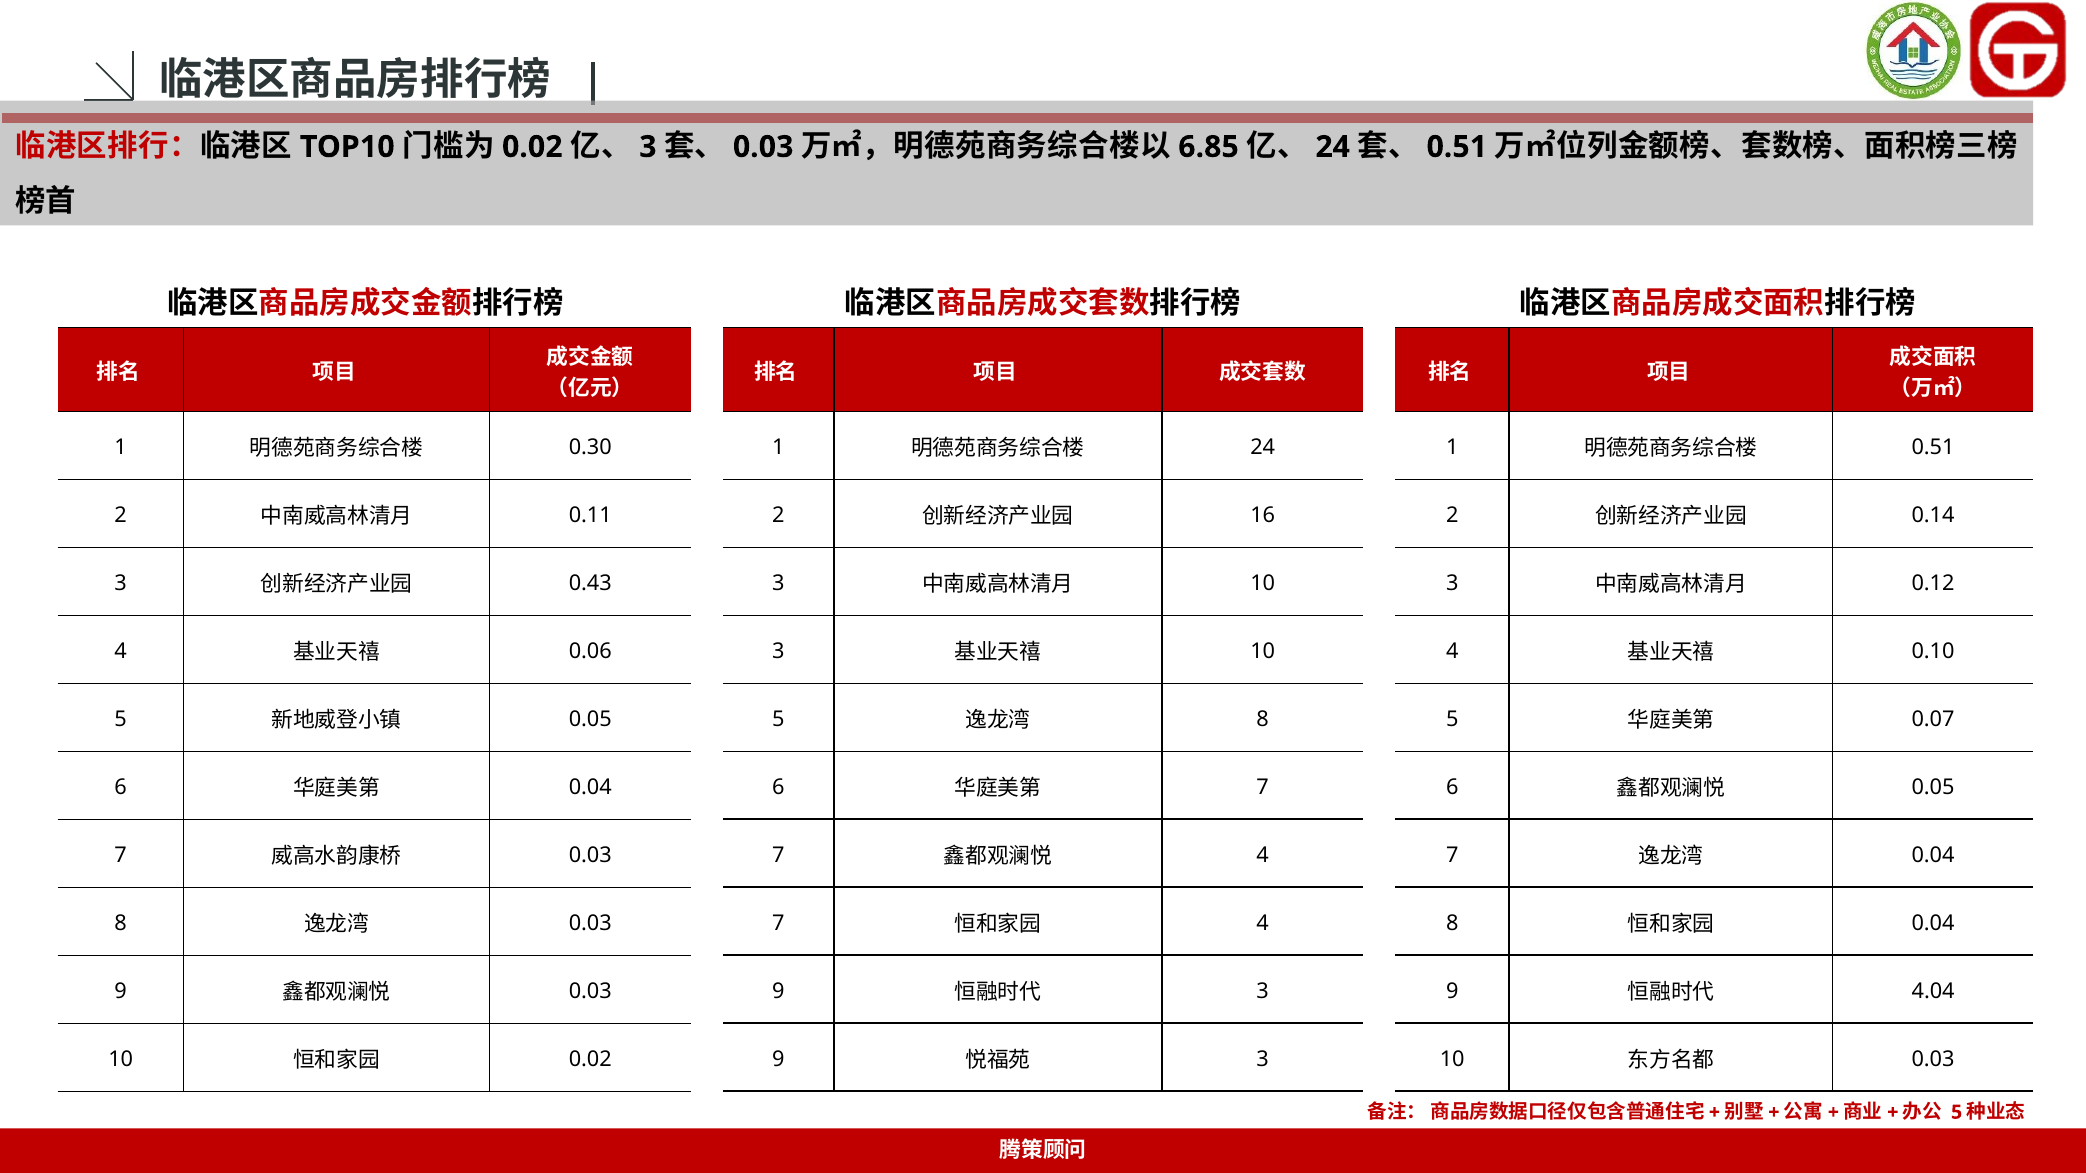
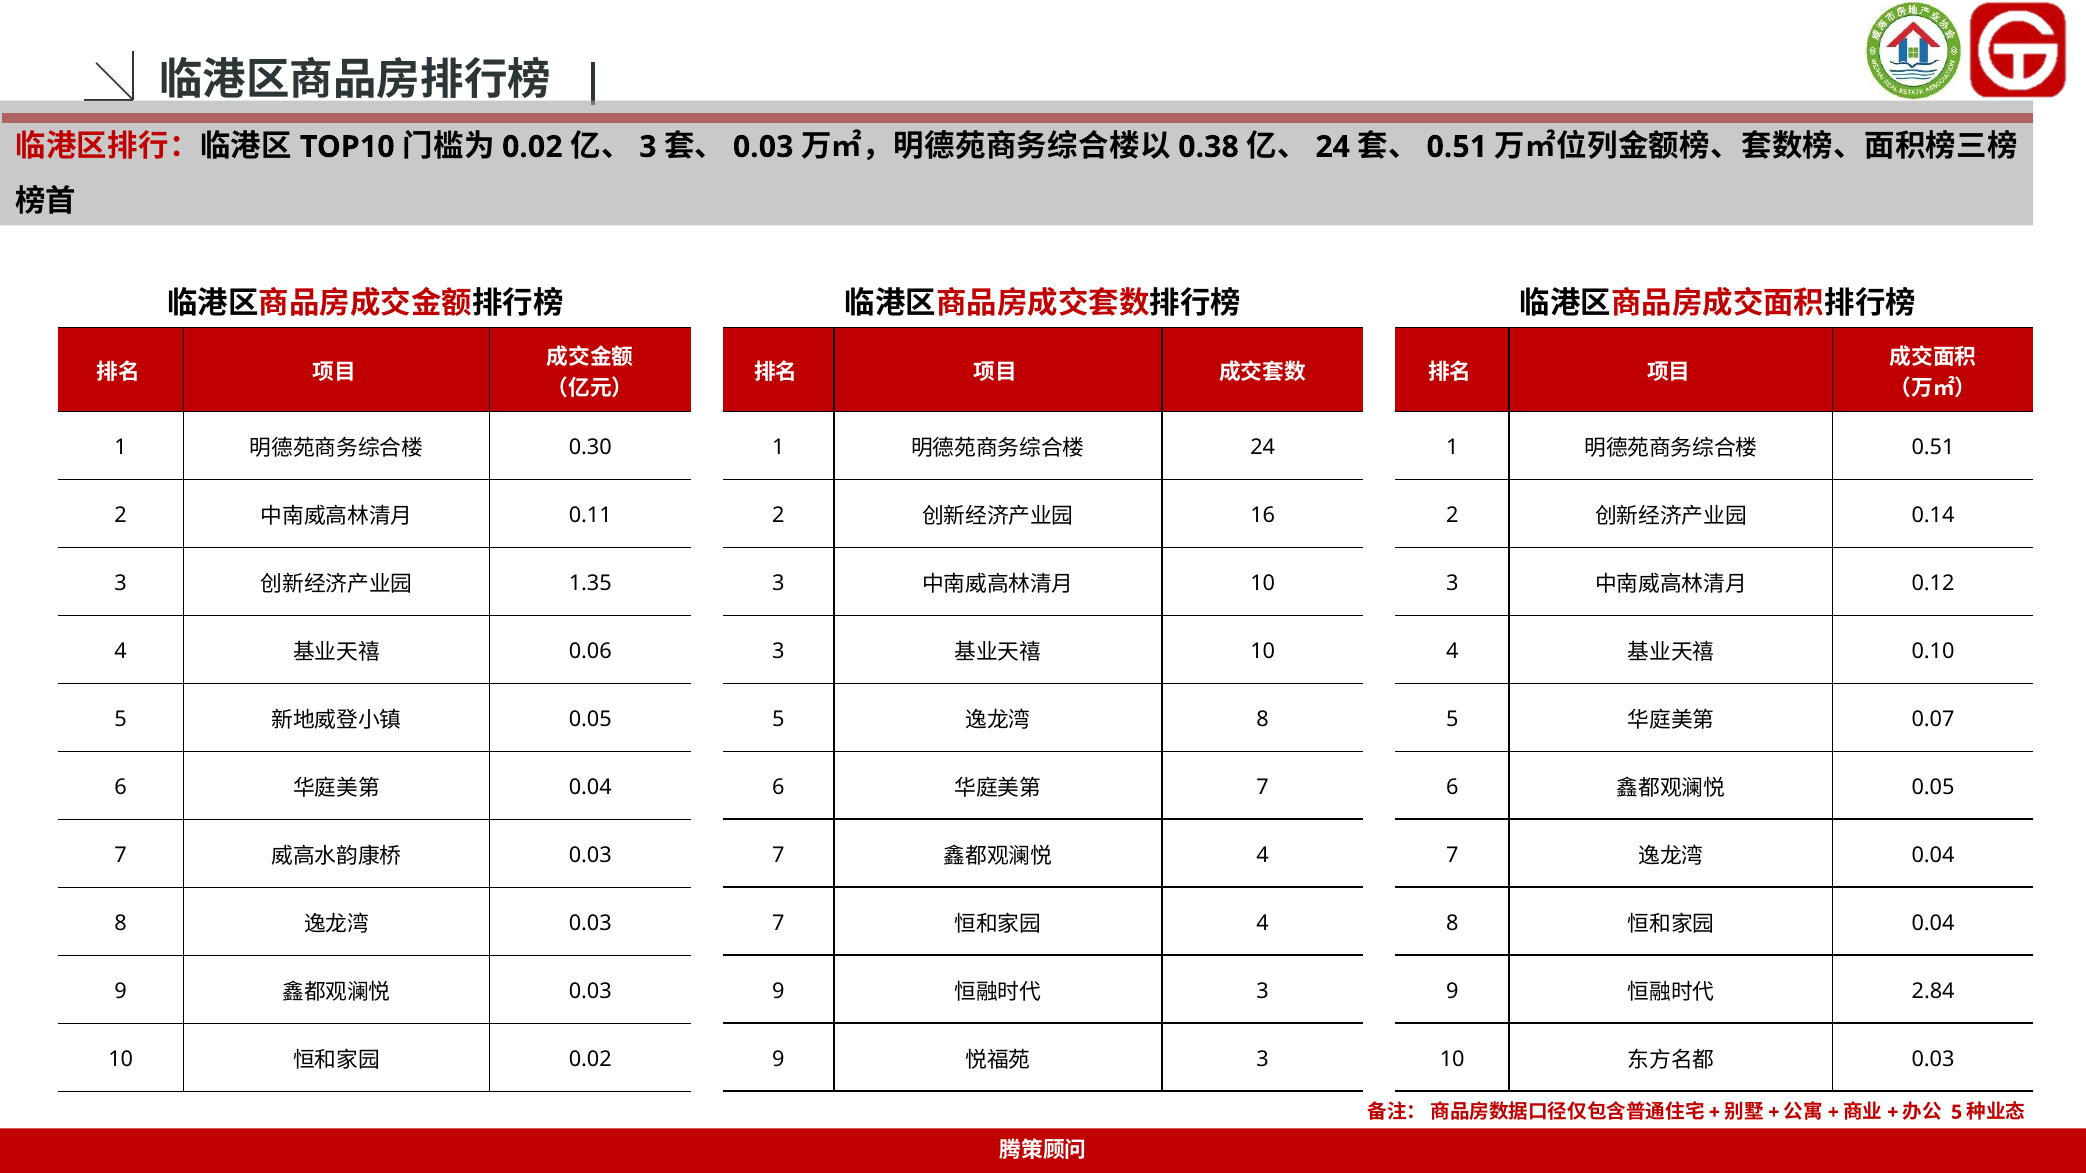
6.85: 6.85 -> 0.38
0.43: 0.43 -> 1.35
4.04: 4.04 -> 2.84
